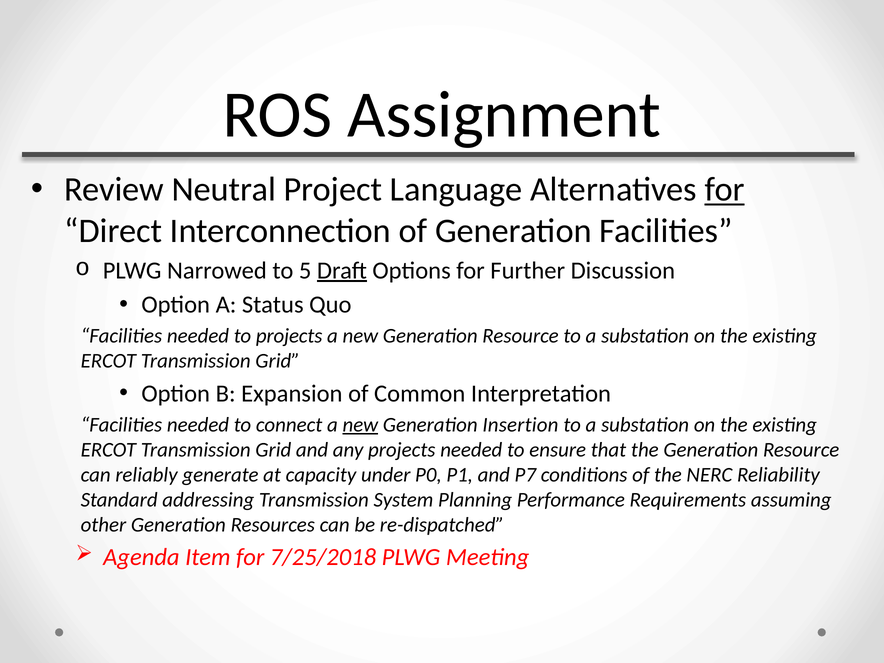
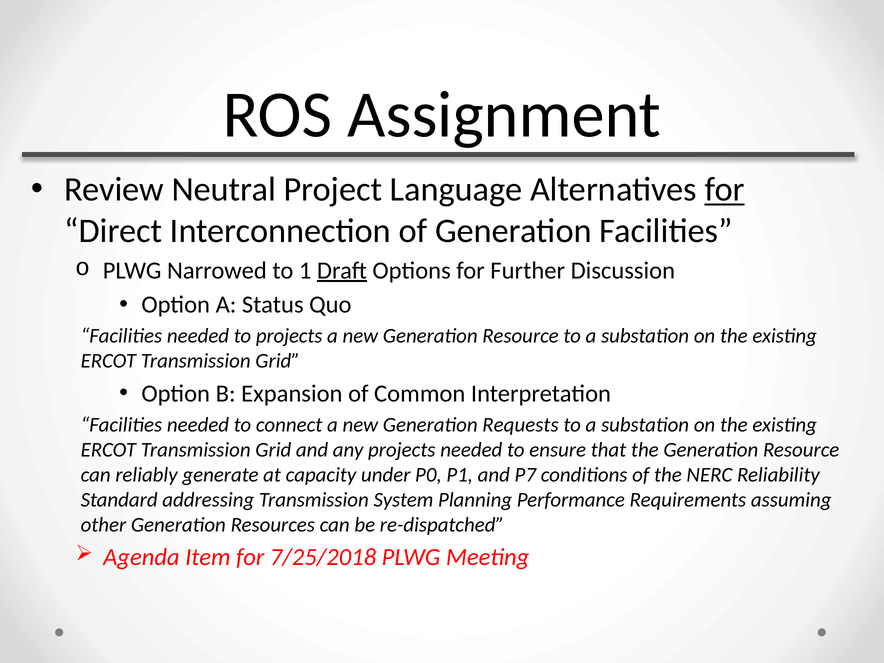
5: 5 -> 1
new at (360, 425) underline: present -> none
Insertion: Insertion -> Requests
